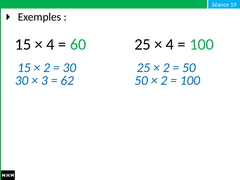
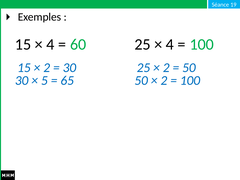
3: 3 -> 5
62: 62 -> 65
